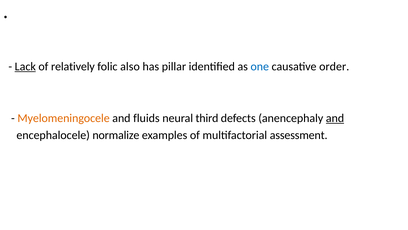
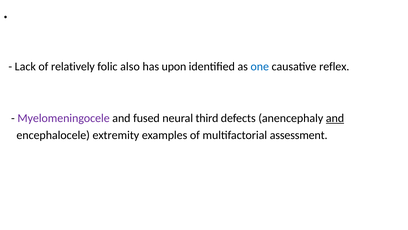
Lack underline: present -> none
pillar: pillar -> upon
order: order -> reflex
Myelomeningocele colour: orange -> purple
fluids: fluids -> fused
normalize: normalize -> extremity
